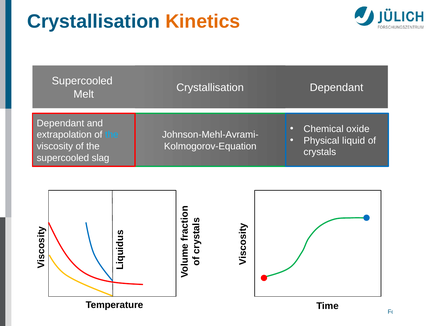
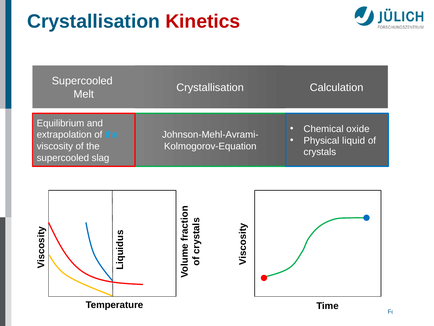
Kinetics colour: orange -> red
Dependant at (337, 87): Dependant -> Calculation
Dependant at (60, 123): Dependant -> Equilibrium
